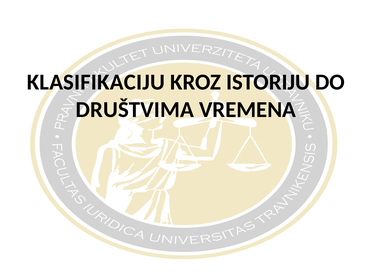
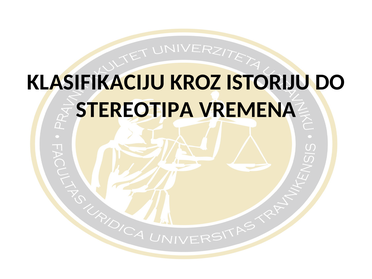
DRUŠTVIMA: DRUŠTVIMA -> STEREOTIPA
